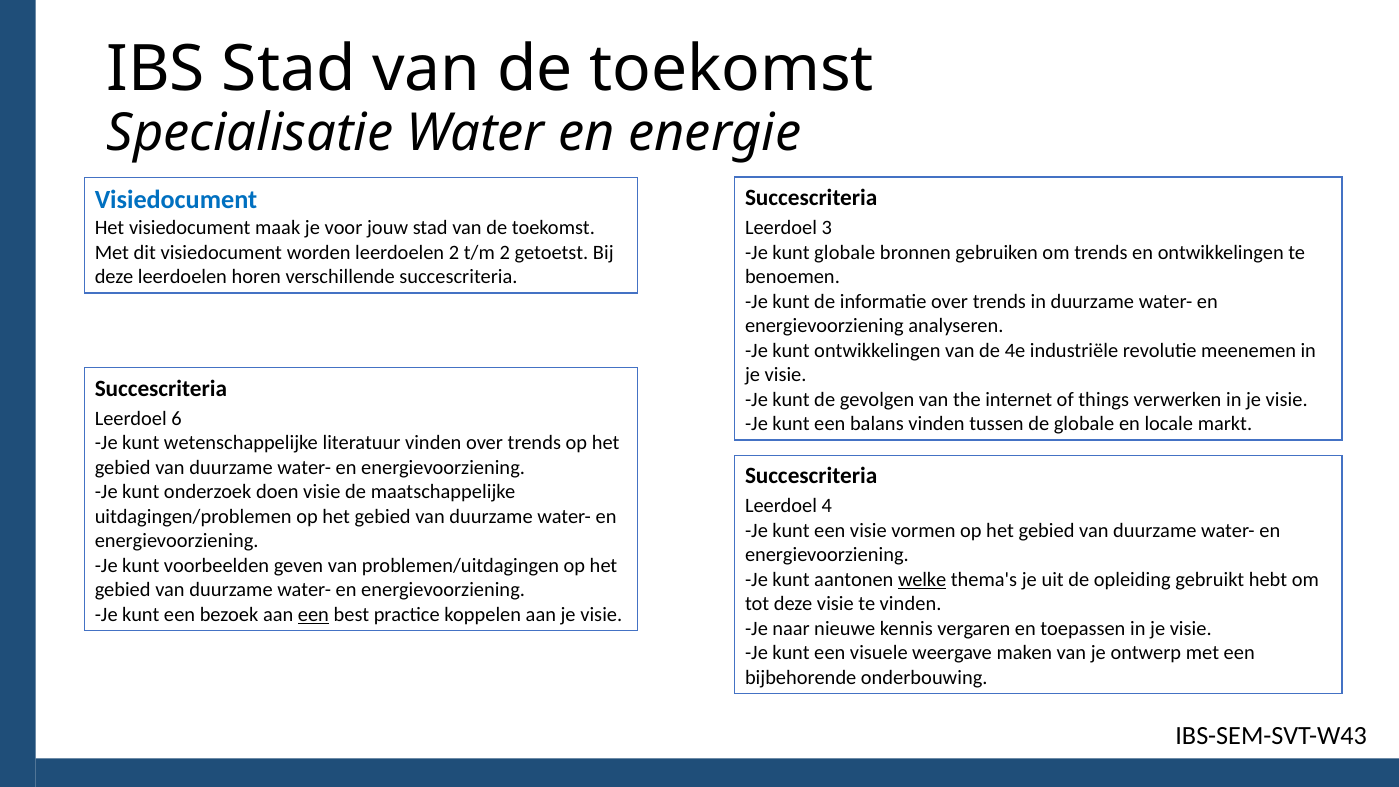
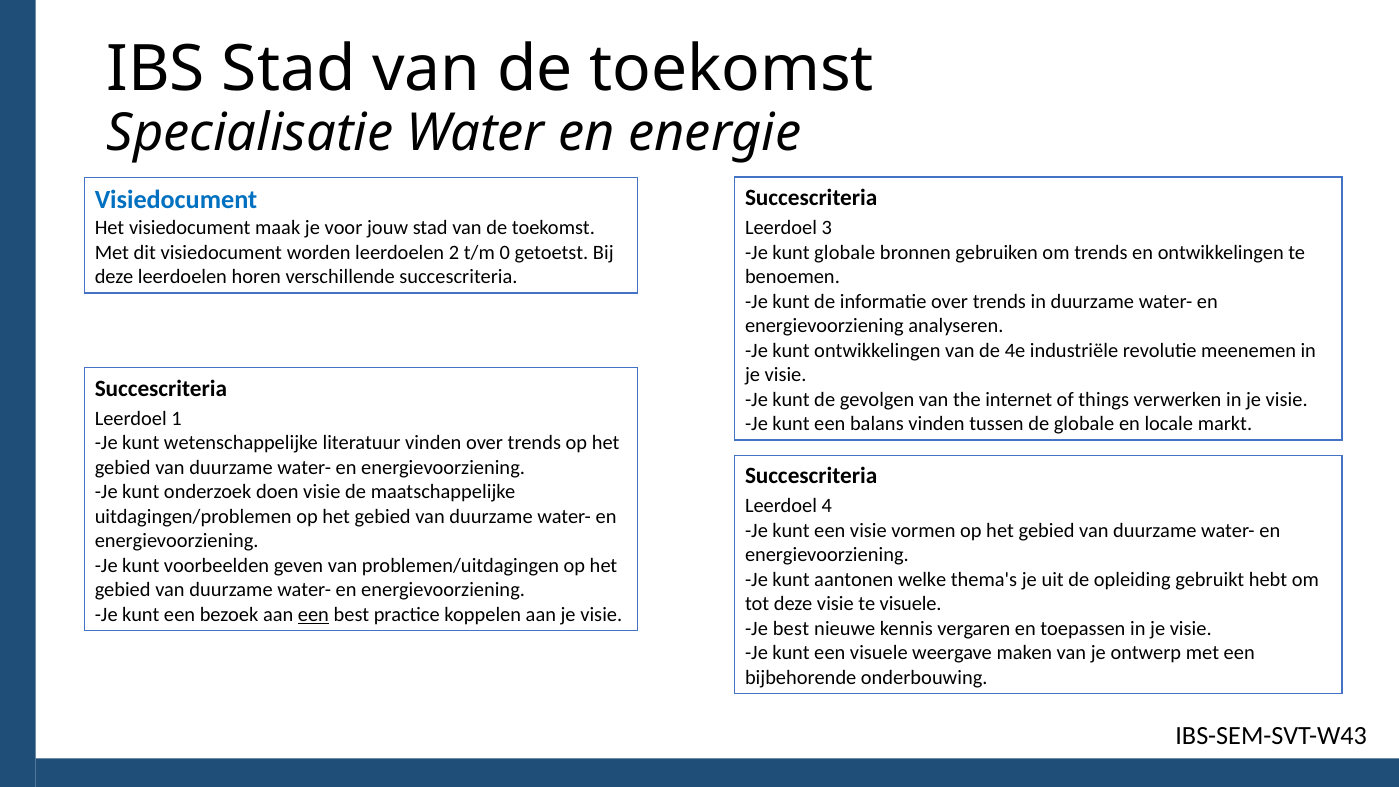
t/m 2: 2 -> 0
6: 6 -> 1
welke underline: present -> none
te vinden: vinden -> visuele
Je naar: naar -> best
